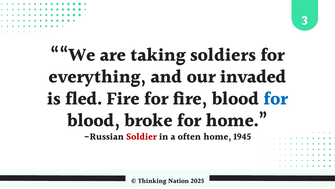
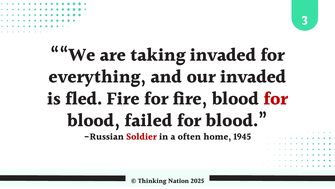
taking soldiers: soldiers -> invaded
for at (276, 99) colour: blue -> red
broke: broke -> failed
home at (237, 121): home -> blood
